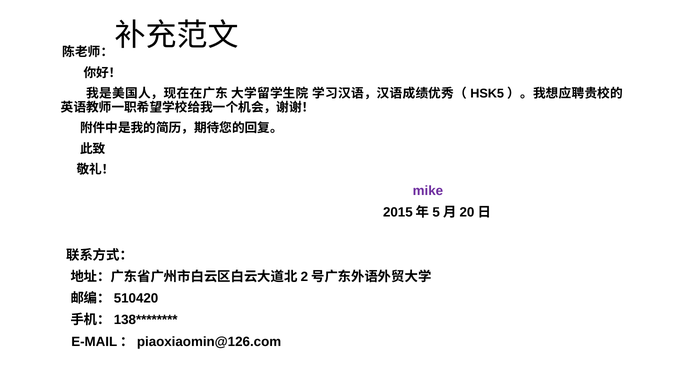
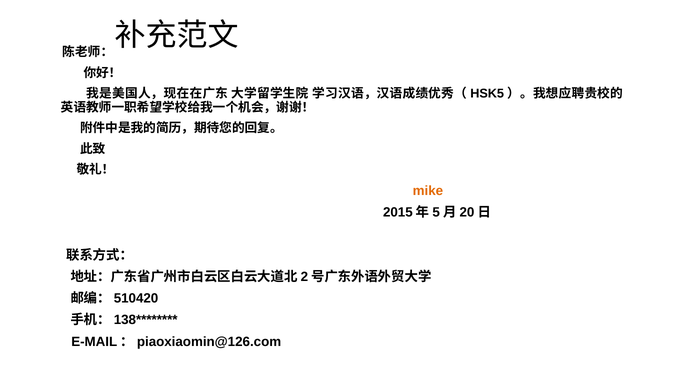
mike colour: purple -> orange
